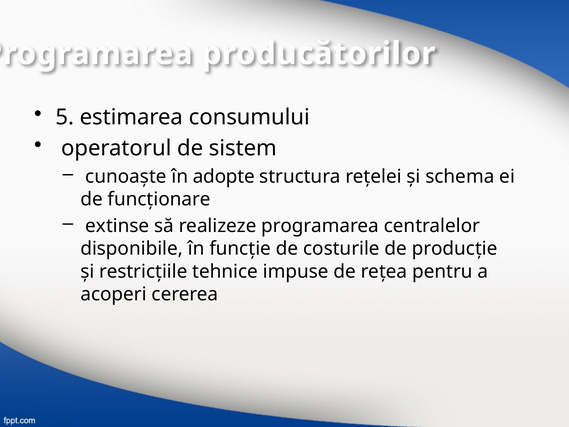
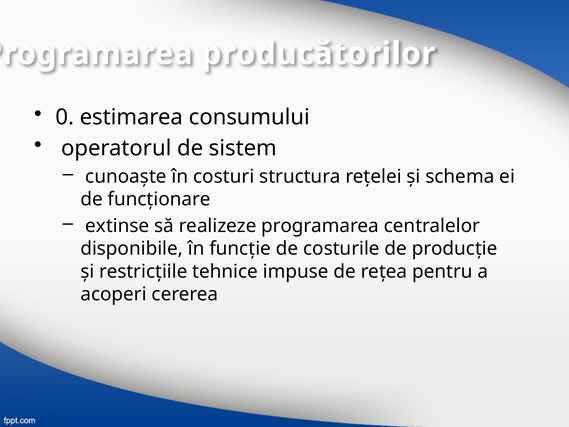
5: 5 -> 0
adopte: adopte -> costuri
